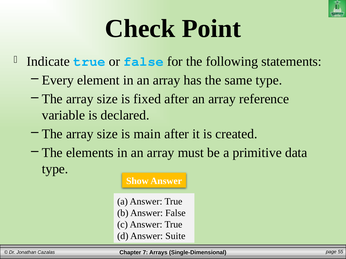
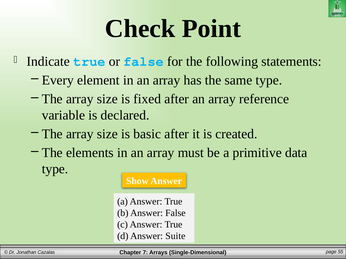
main: main -> basic
